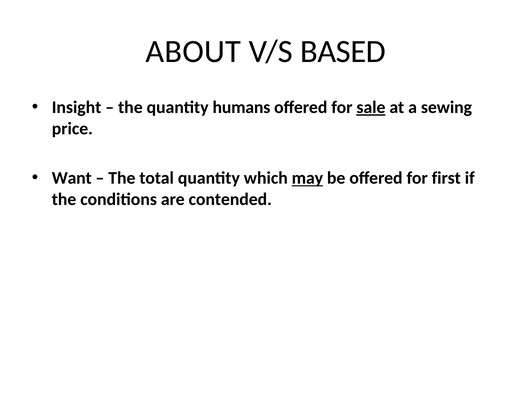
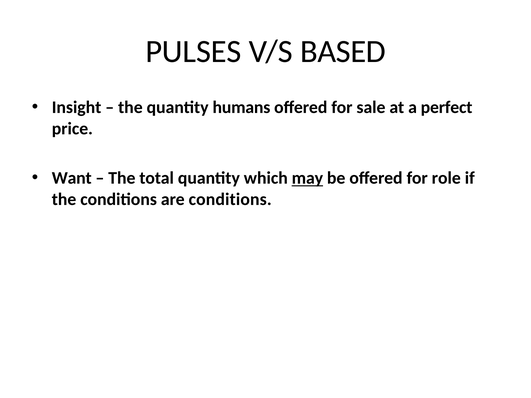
ABOUT: ABOUT -> PULSES
sale underline: present -> none
sewing: sewing -> perfect
first: first -> role
are contended: contended -> conditions
